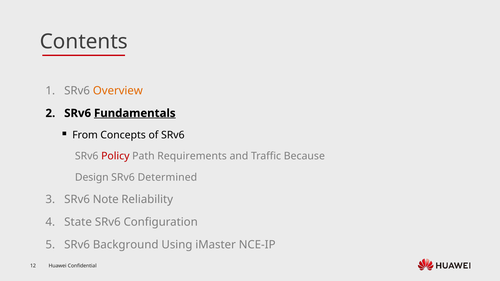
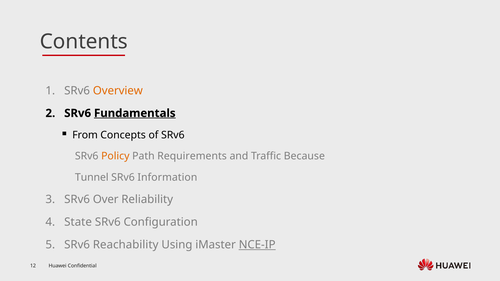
Policy colour: red -> orange
Design: Design -> Tunnel
Determined: Determined -> Information
Note: Note -> Over
Background: Background -> Reachability
NCE-IP underline: none -> present
